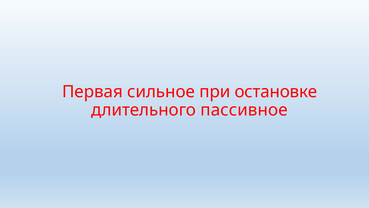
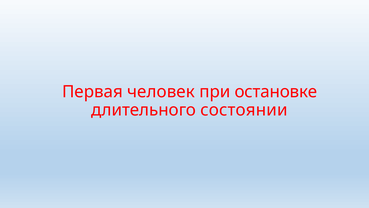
сильное: сильное -> человек
пассивное: пассивное -> состоянии
